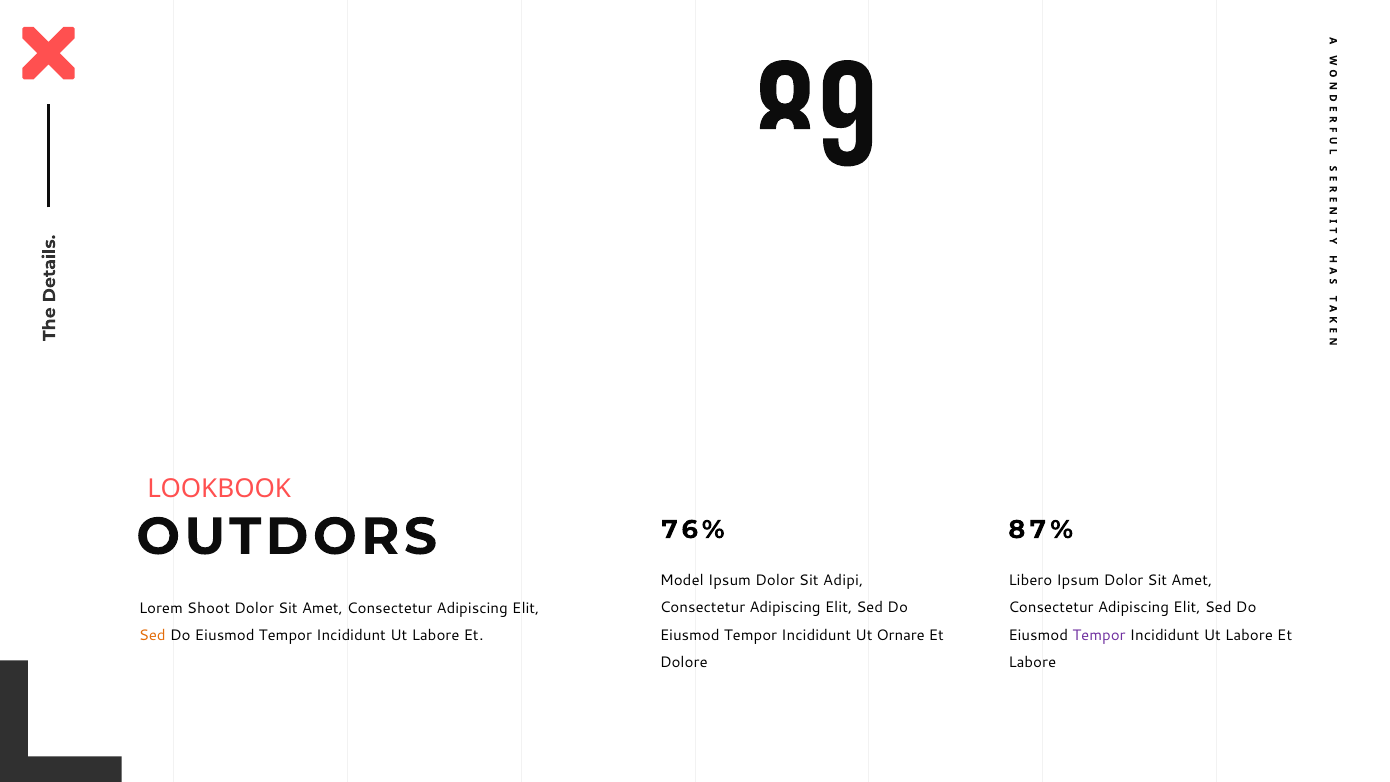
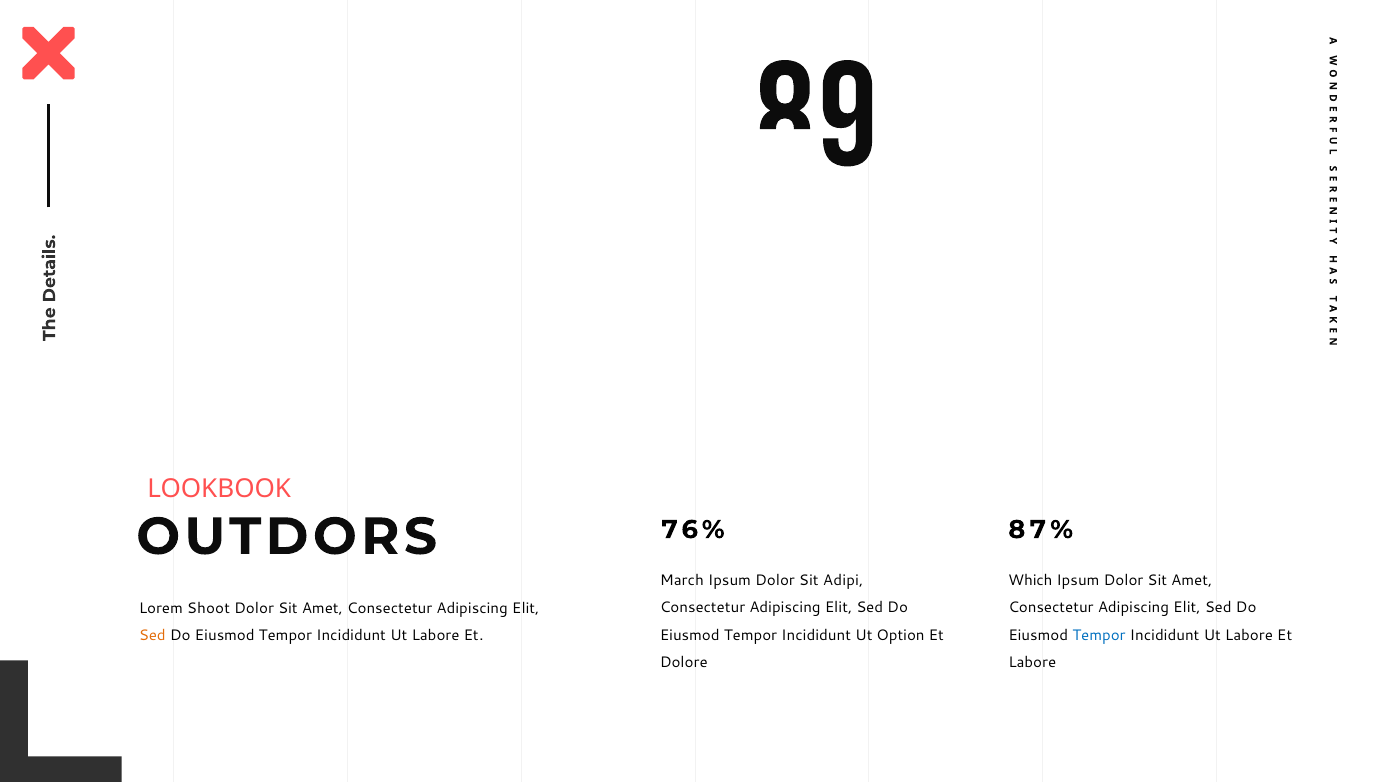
Model: Model -> March
Libero: Libero -> Which
Ornare: Ornare -> Option
Tempor at (1099, 635) colour: purple -> blue
